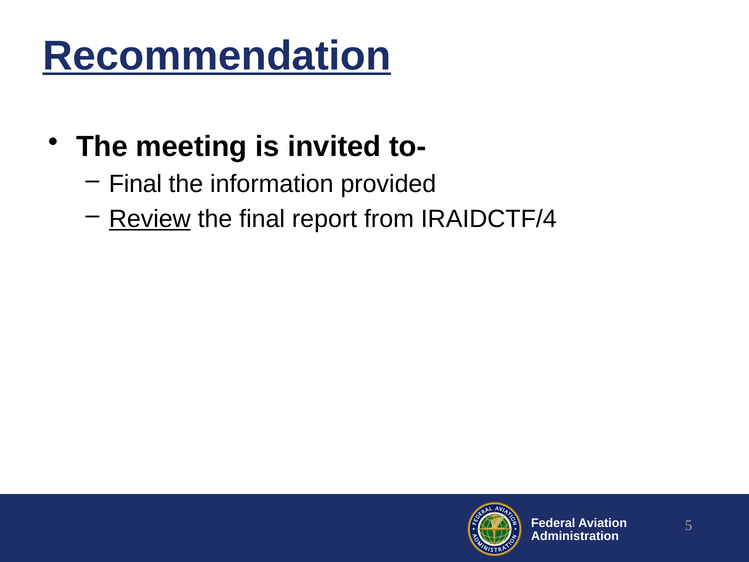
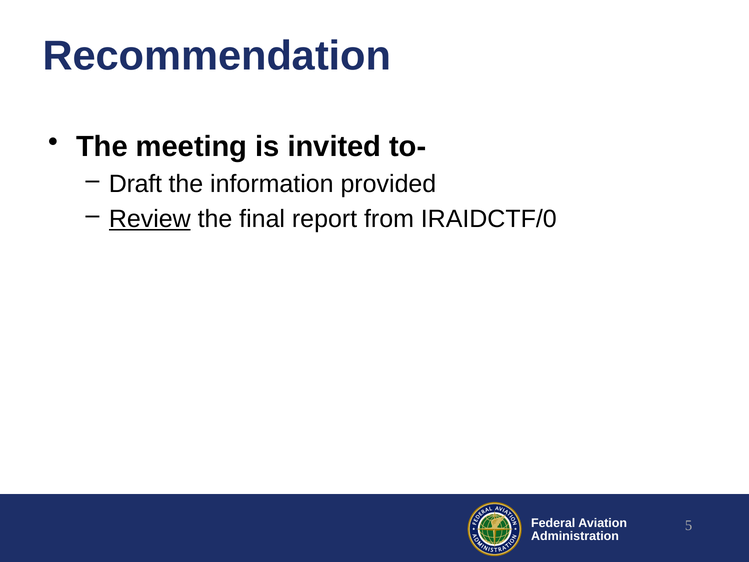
Recommendation underline: present -> none
Final at (135, 184): Final -> Draft
IRAIDCTF/4: IRAIDCTF/4 -> IRAIDCTF/0
